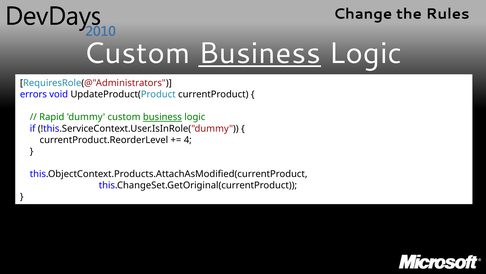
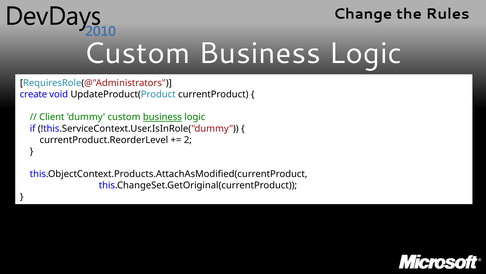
Business at (260, 53) underline: present -> none
errors: errors -> create
Rapid: Rapid -> Client
4: 4 -> 2
